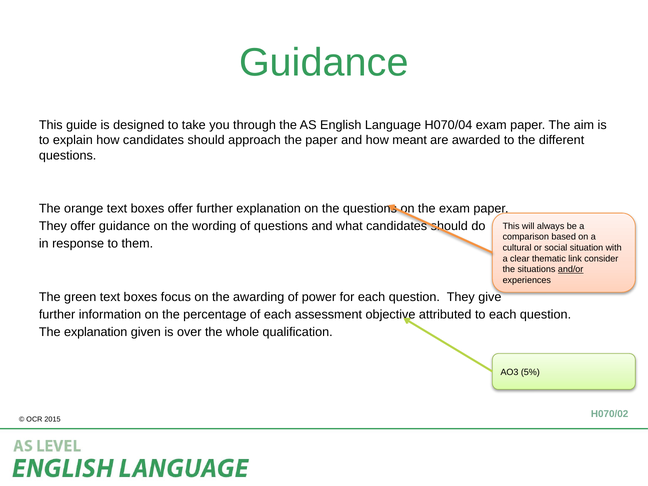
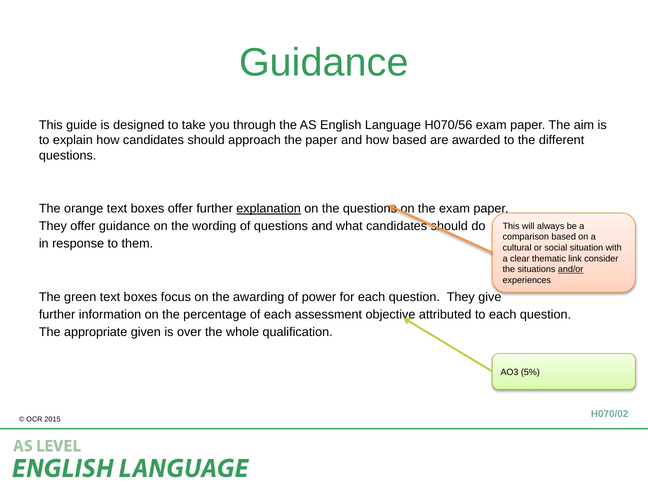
H070/04: H070/04 -> H070/56
how meant: meant -> based
explanation at (269, 208) underline: none -> present
The explanation: explanation -> appropriate
